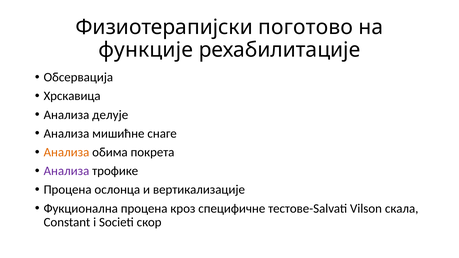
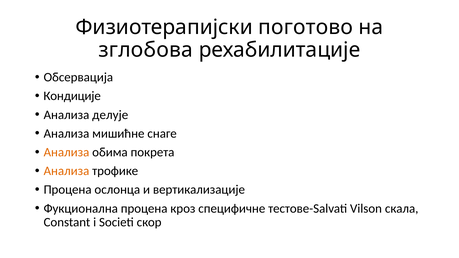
функције: функције -> зглобова
Хрскавица: Хрскавица -> Кондиције
Анализа at (66, 171) colour: purple -> orange
